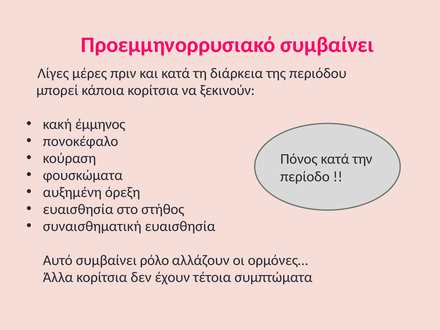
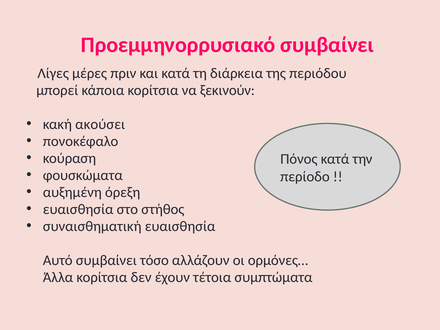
έμμηνος: έμμηνος -> ακούσει
ρόλο: ρόλο -> τόσο
